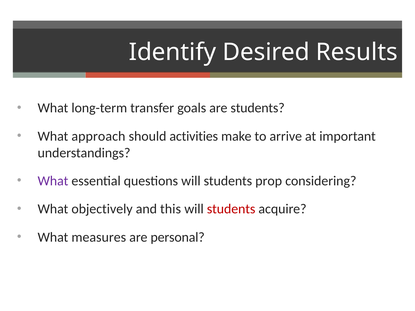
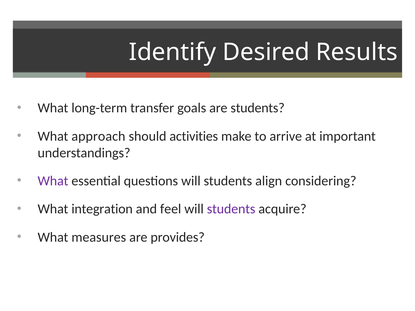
prop: prop -> align
objectively: objectively -> integration
this: this -> feel
students at (231, 209) colour: red -> purple
personal: personal -> provides
